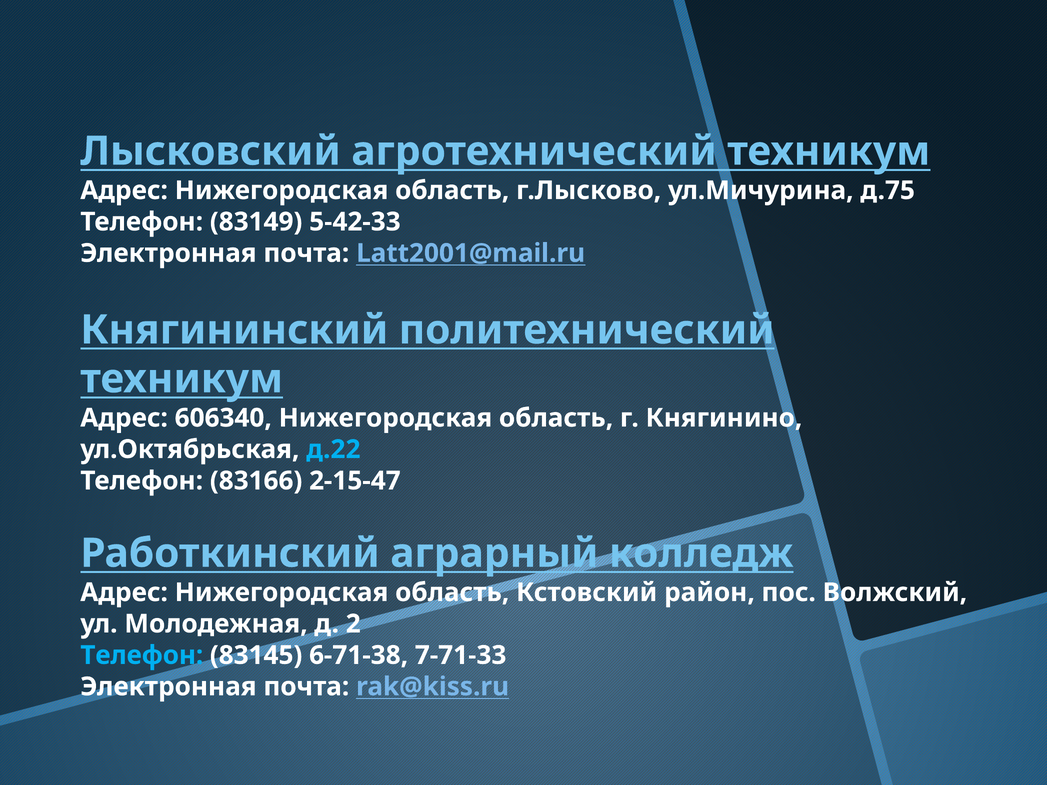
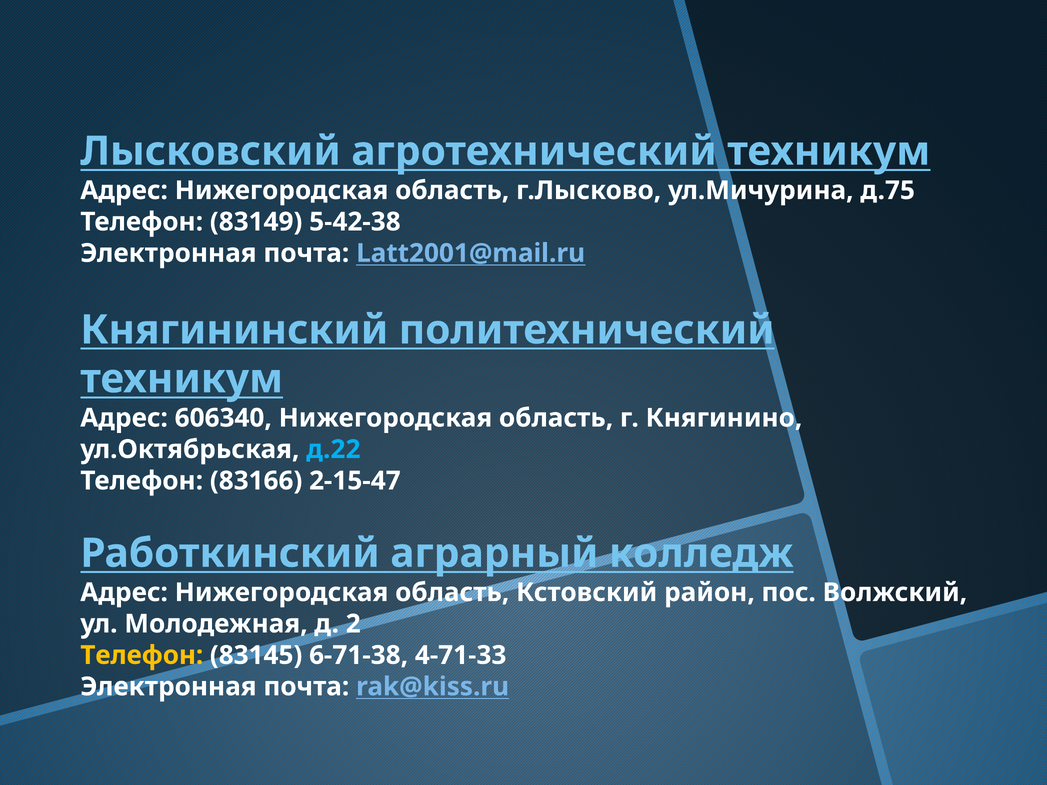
5-42-33: 5-42-33 -> 5-42-38
Телефон at (142, 655) colour: light blue -> yellow
7-71-33: 7-71-33 -> 4-71-33
